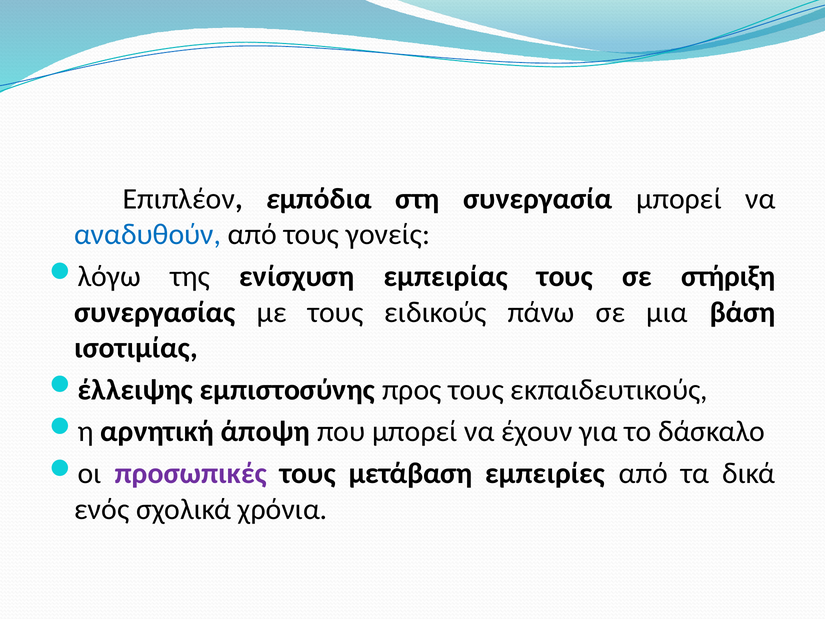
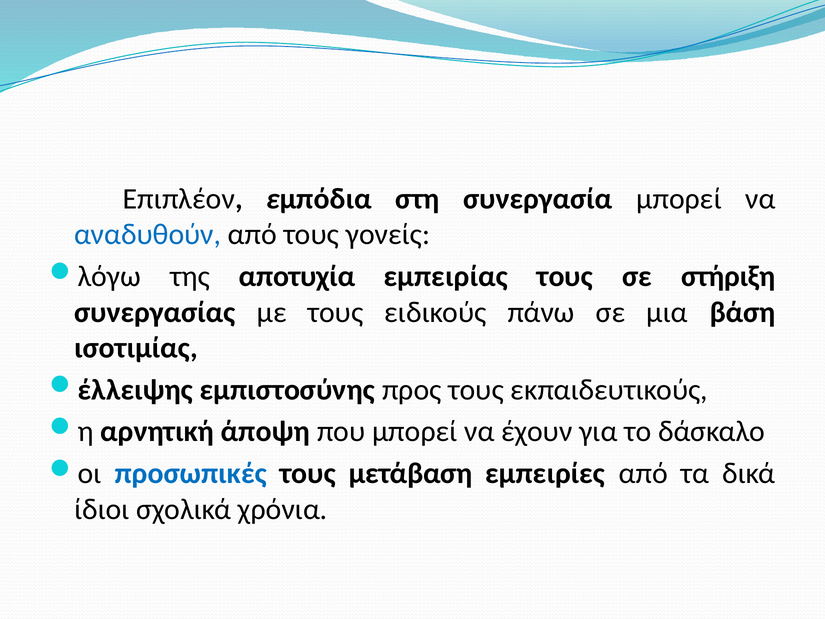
ενίσχυση: ενίσχυση -> αποτυχία
προσωπικές colour: purple -> blue
ενός: ενός -> ίδιοι
